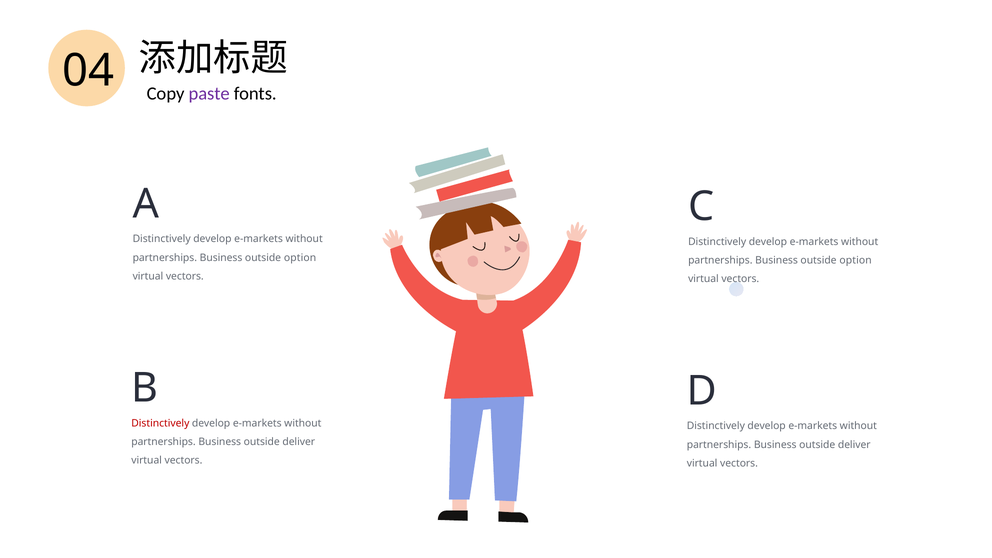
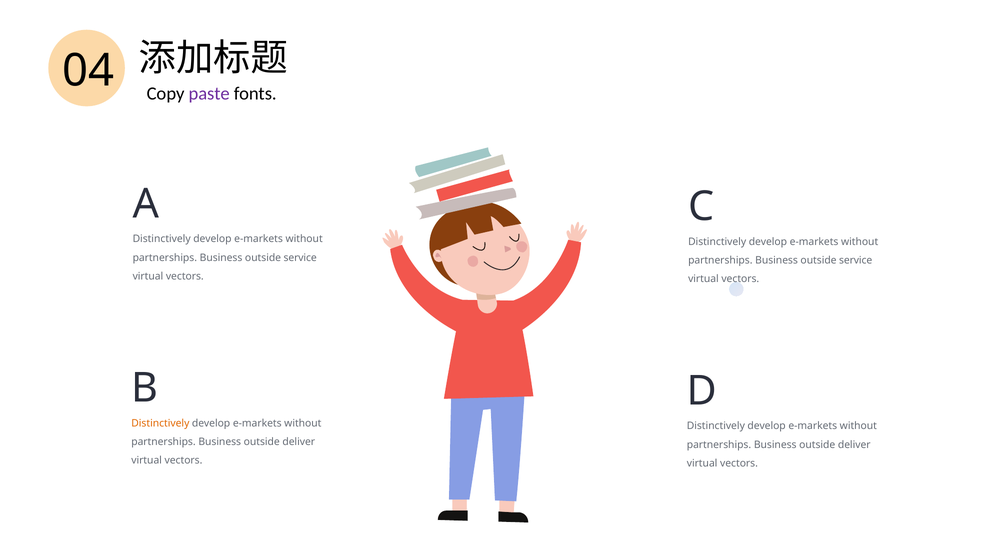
option at (300, 258): option -> service
option at (856, 260): option -> service
Distinctively at (160, 423) colour: red -> orange
